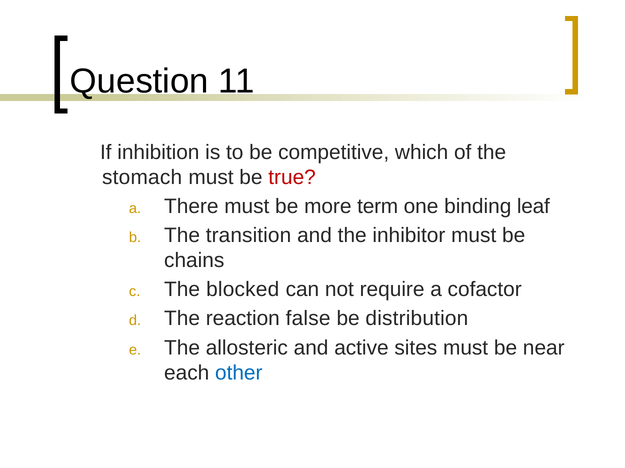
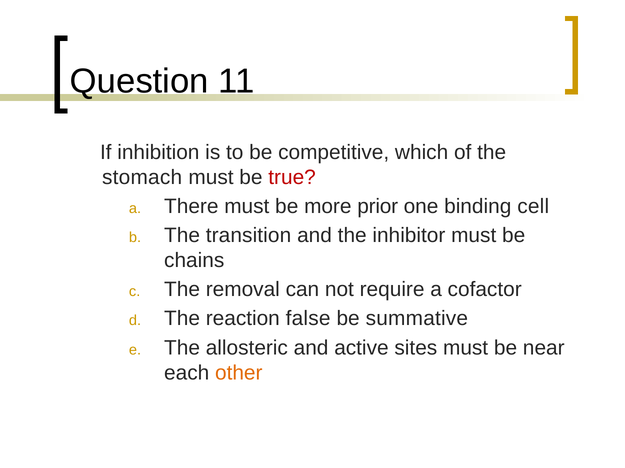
term: term -> prior
leaf: leaf -> cell
blocked: blocked -> removal
distribution: distribution -> summative
other colour: blue -> orange
